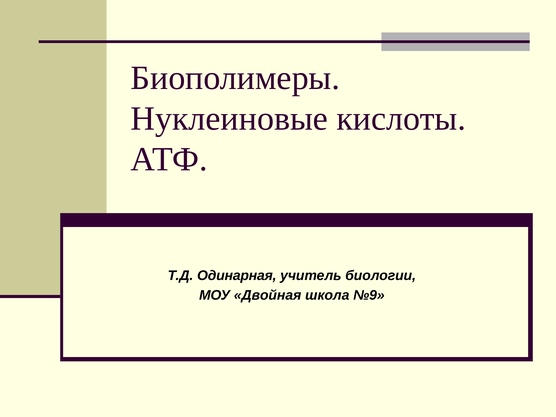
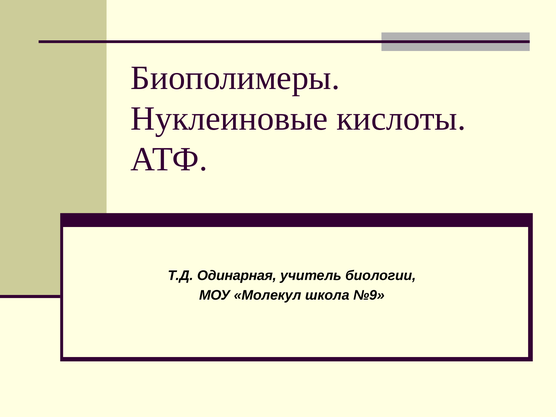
Двойная: Двойная -> Молекул
